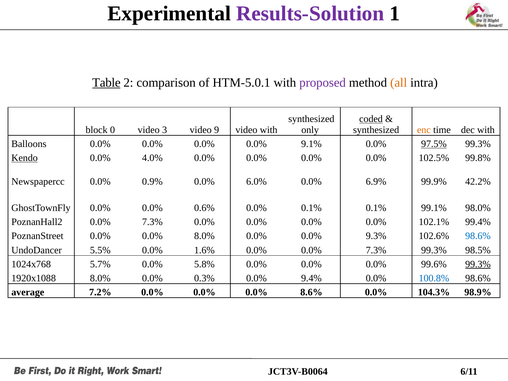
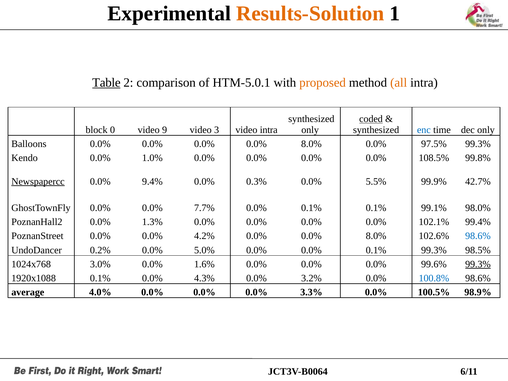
Results-Solution colour: purple -> orange
proposed colour: purple -> orange
3: 3 -> 9
9: 9 -> 3
video with: with -> intra
enc colour: orange -> blue
dec with: with -> only
0.0% 0.0% 0.0% 9.1%: 9.1% -> 8.0%
97.5% underline: present -> none
Kendo underline: present -> none
4.0%: 4.0% -> 1.0%
102.5%: 102.5% -> 108.5%
Newspapercc underline: none -> present
0.9%: 0.9% -> 9.4%
6.0%: 6.0% -> 0.3%
6.9%: 6.9% -> 5.5%
42.2%: 42.2% -> 42.7%
0.6%: 0.6% -> 7.7%
PoznanHall2 0.0% 7.3%: 7.3% -> 1.3%
0.0% 8.0%: 8.0% -> 4.2%
9.3% at (376, 236): 9.3% -> 8.0%
5.5%: 5.5% -> 0.2%
1.6%: 1.6% -> 5.0%
0.0% 0.0% 7.3%: 7.3% -> 0.1%
5.7%: 5.7% -> 3.0%
5.8%: 5.8% -> 1.6%
1920x1088 8.0%: 8.0% -> 0.1%
0.3%: 0.3% -> 4.3%
9.4%: 9.4% -> 3.2%
7.2%: 7.2% -> 4.0%
8.6%: 8.6% -> 3.3%
104.3%: 104.3% -> 100.5%
